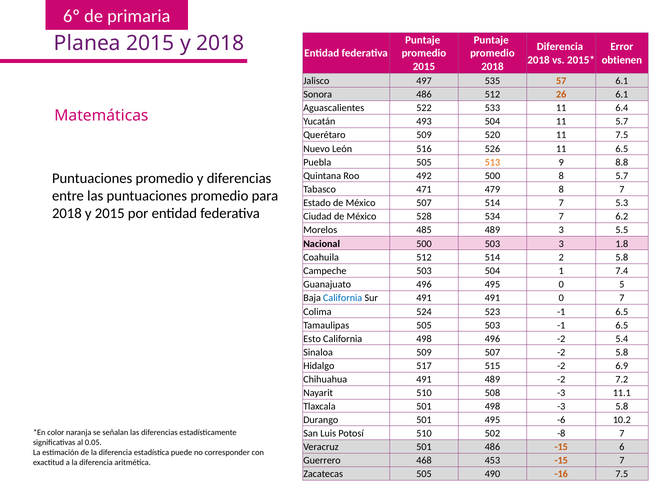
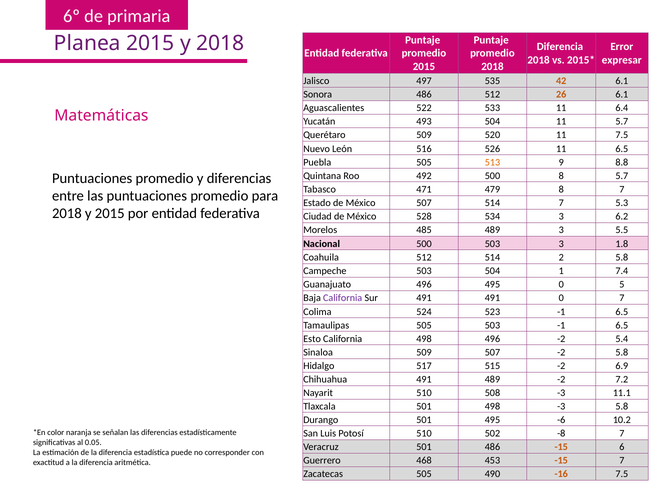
obtienen: obtienen -> expresar
57: 57 -> 42
534 7: 7 -> 3
California at (343, 298) colour: blue -> purple
